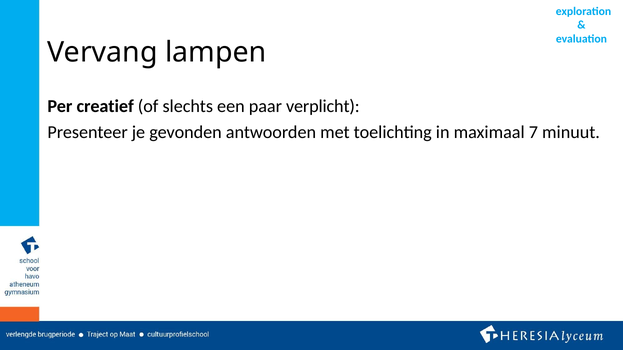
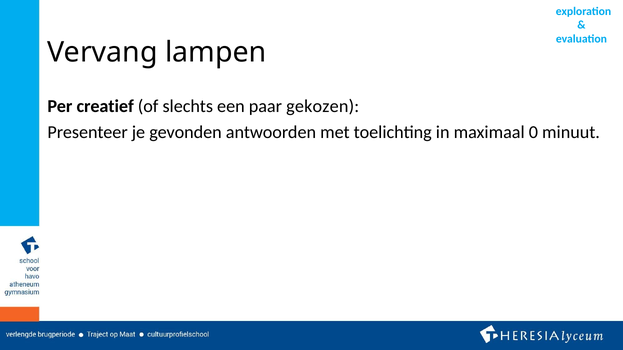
verplicht: verplicht -> gekozen
7: 7 -> 0
